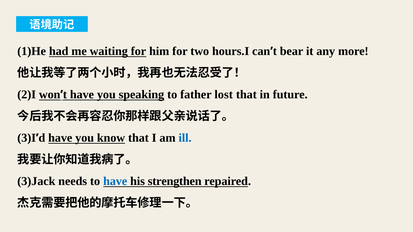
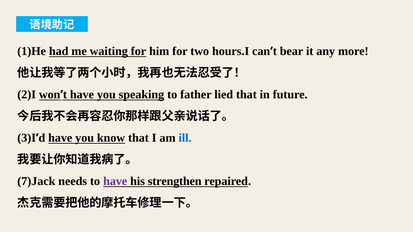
lost: lost -> lied
3)Jack: 3)Jack -> 7)Jack
have at (115, 182) colour: blue -> purple
